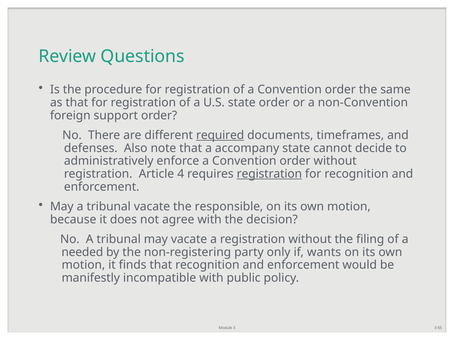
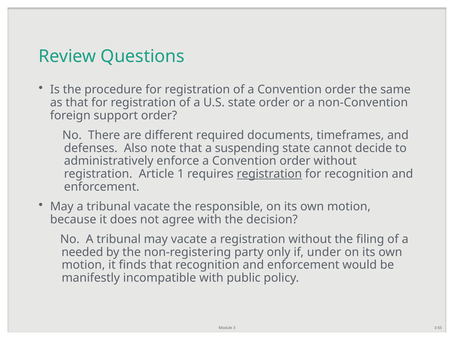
required underline: present -> none
accompany: accompany -> suspending
4: 4 -> 1
wants: wants -> under
